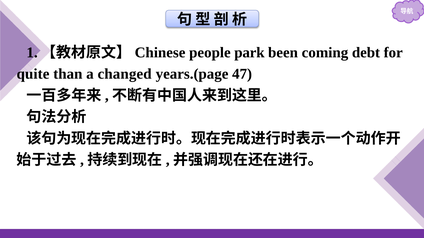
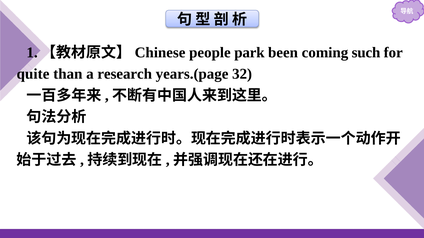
debt: debt -> such
changed: changed -> research
47: 47 -> 32
